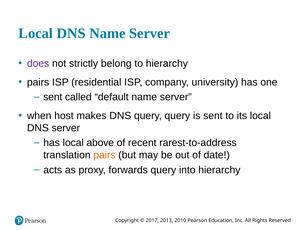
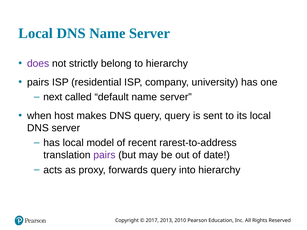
sent at (53, 97): sent -> next
above: above -> model
pairs at (104, 155) colour: orange -> purple
